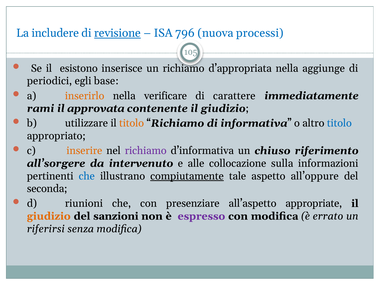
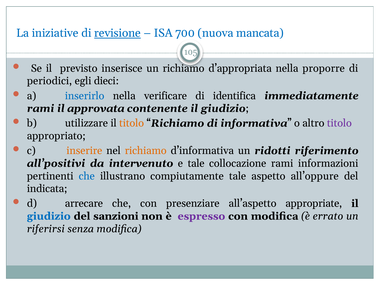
includere: includere -> iniziative
796: 796 -> 700
processi: processi -> mancata
esistono: esistono -> previsto
aggiunge: aggiunge -> proporre
base: base -> dieci
inserirlo colour: orange -> blue
carattere: carattere -> identifica
titolo at (339, 123) colour: blue -> purple
richiamo at (146, 151) colour: purple -> orange
chiuso: chiuso -> ridotti
all’sorgere: all’sorgere -> all’positivi
e alle: alle -> tale
collocazione sulla: sulla -> rami
compiutamente underline: present -> none
seconda: seconda -> indicata
riunioni: riunioni -> arrecare
giudizio at (49, 216) colour: orange -> blue
